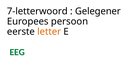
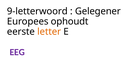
7-letterwoord: 7-letterwoord -> 9-letterwoord
persoon: persoon -> ophoudt
EEG colour: green -> purple
